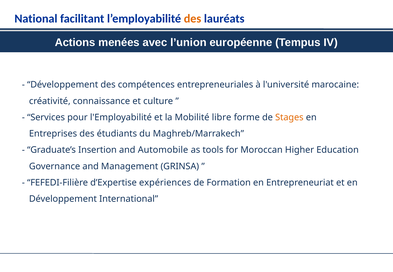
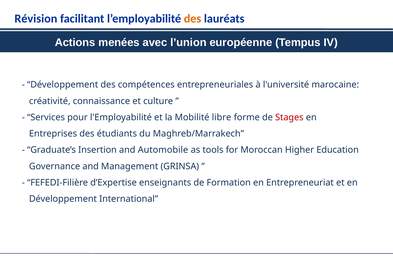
National: National -> Révision
Stages colour: orange -> red
expériences: expériences -> enseignants
